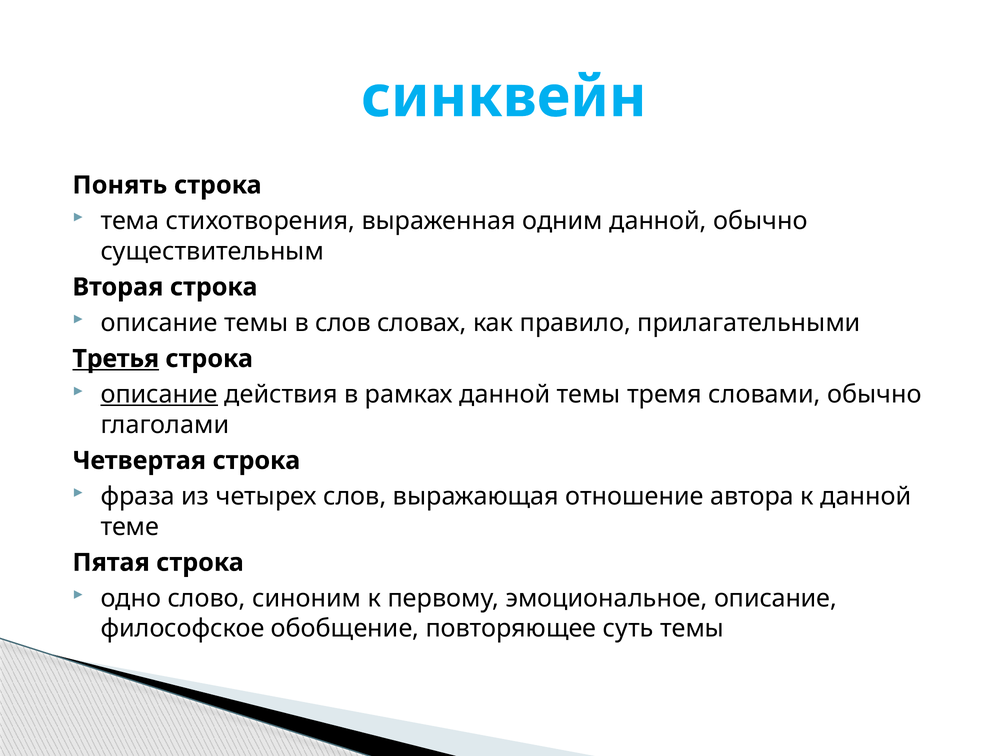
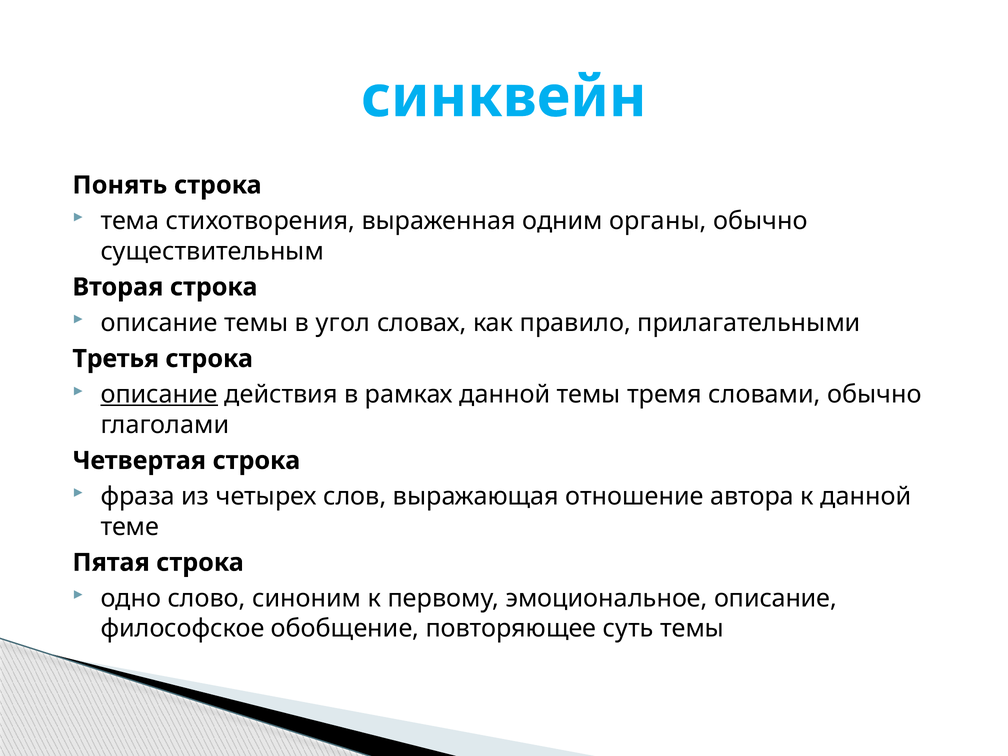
одним данной: данной -> органы
в слов: слов -> угол
Третья underline: present -> none
